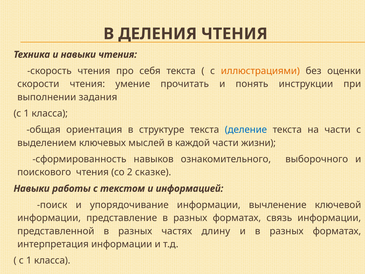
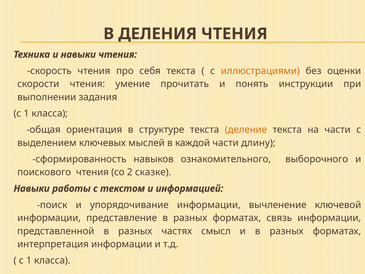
деление colour: blue -> orange
жизни: жизни -> длину
длину: длину -> смысл
